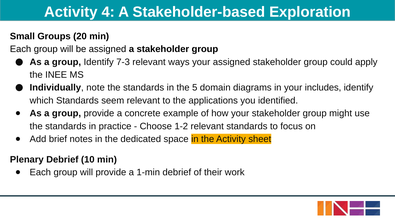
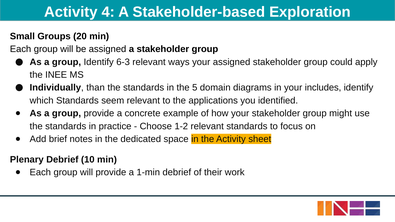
7-3: 7-3 -> 6-3
note: note -> than
